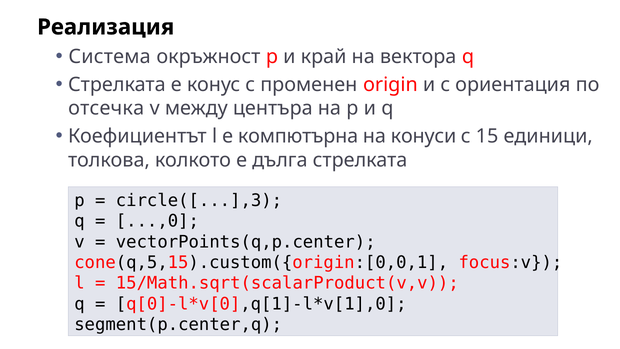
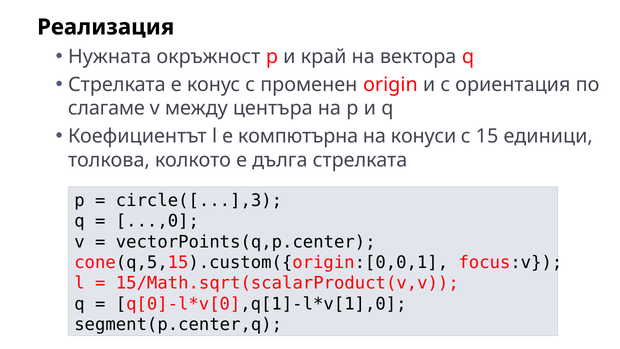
Система: Система -> Нужната
отсечка: отсечка -> слагаме
